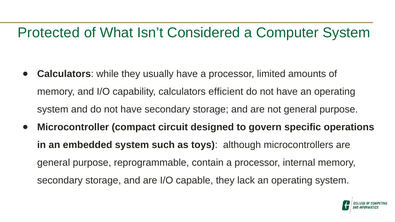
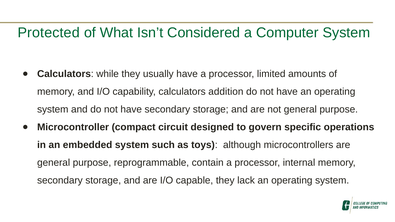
efficient: efficient -> addition
